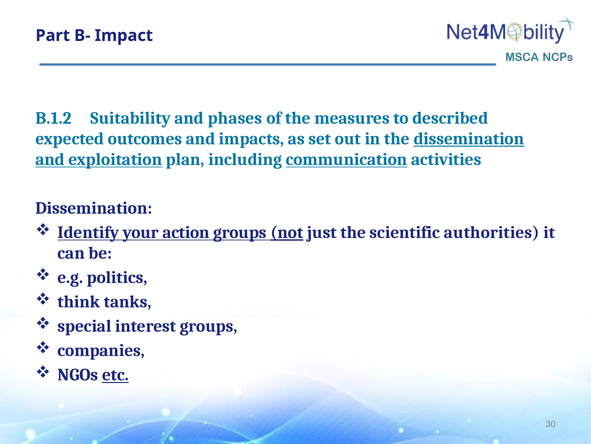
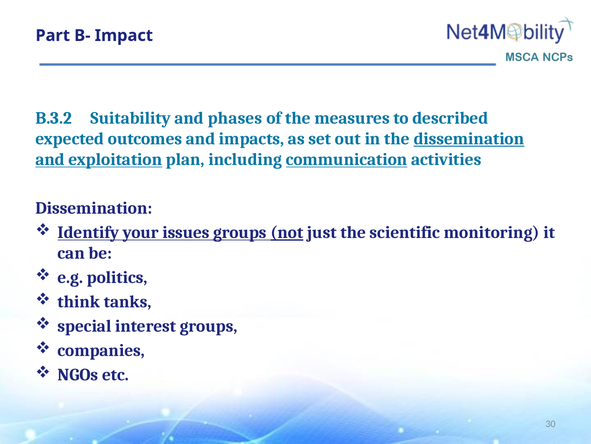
B.1.2: B.1.2 -> B.3.2
action: action -> issues
authorities: authorities -> monitoring
etc underline: present -> none
